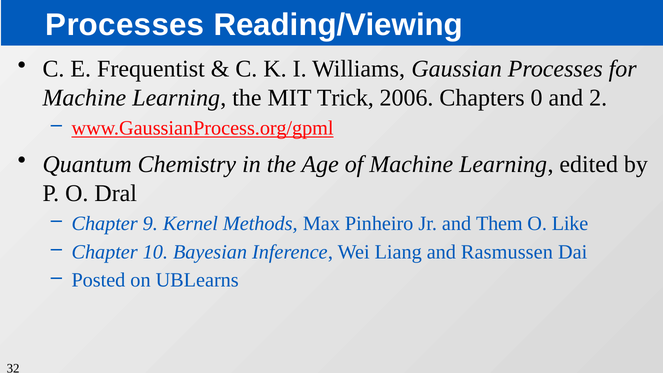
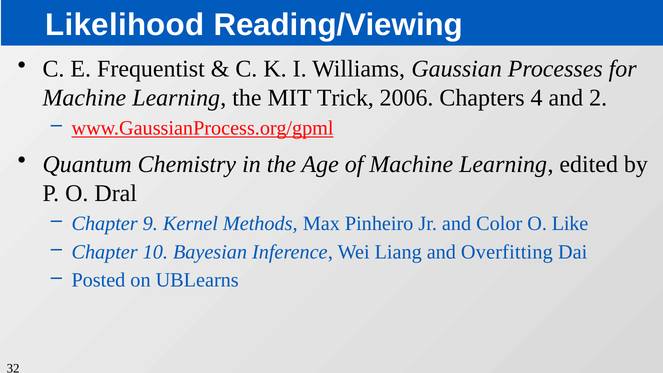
Processes at (125, 25): Processes -> Likelihood
0: 0 -> 4
Them: Them -> Color
Rasmussen: Rasmussen -> Overfitting
